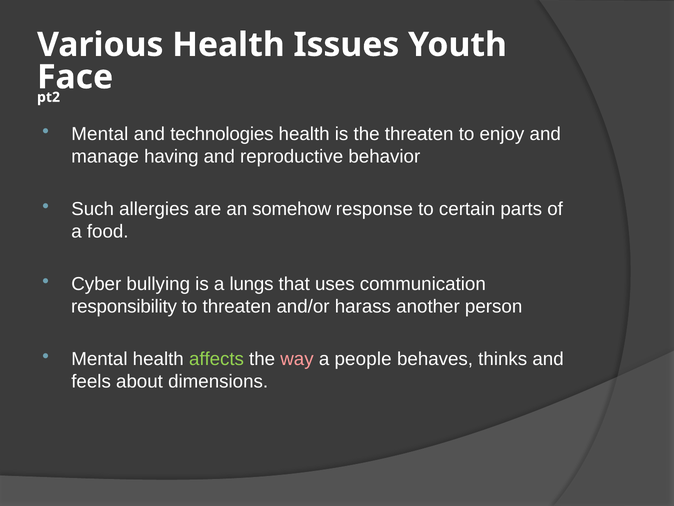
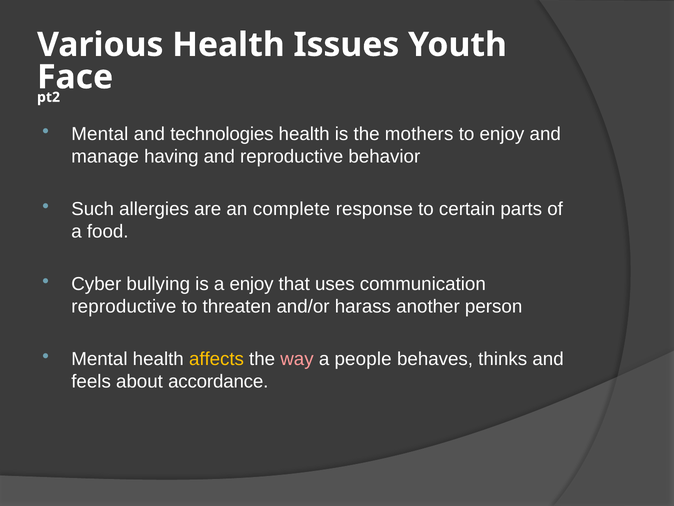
the threaten: threaten -> mothers
somehow: somehow -> complete
a lungs: lungs -> enjoy
responsibility at (124, 306): responsibility -> reproductive
affects colour: light green -> yellow
dimensions: dimensions -> accordance
